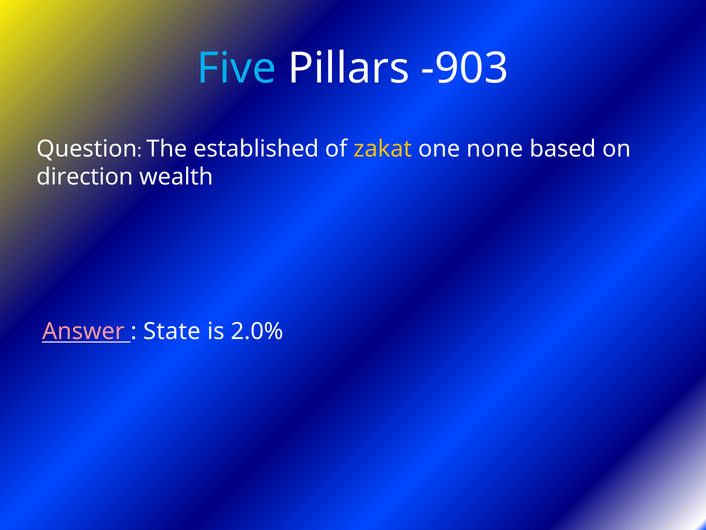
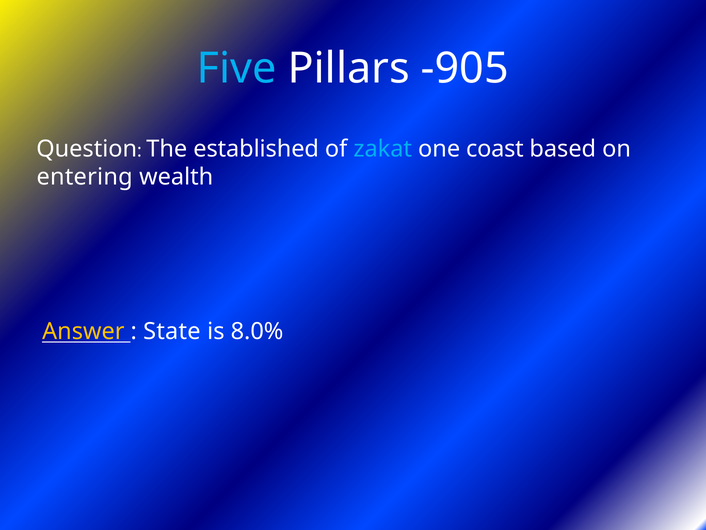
-903: -903 -> -905
zakat colour: yellow -> light blue
none: none -> coast
direction: direction -> entering
Answer colour: pink -> yellow
2.0%: 2.0% -> 8.0%
